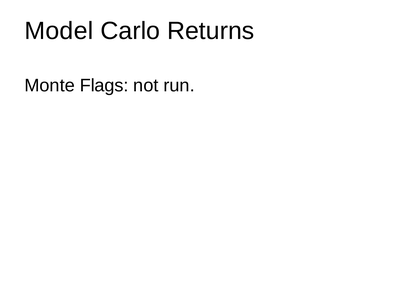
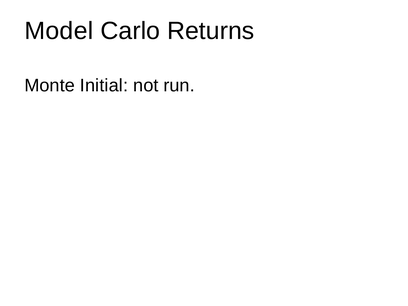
Flags: Flags -> Initial
